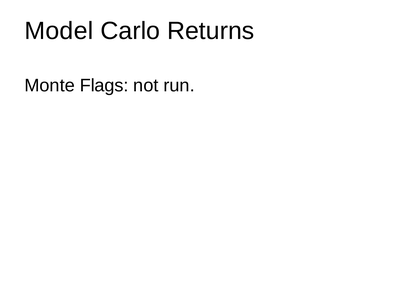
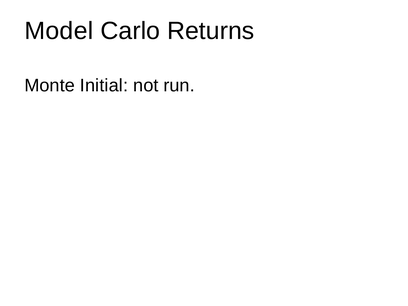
Flags: Flags -> Initial
